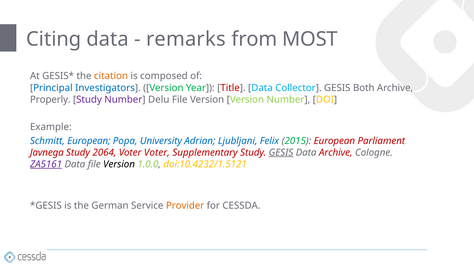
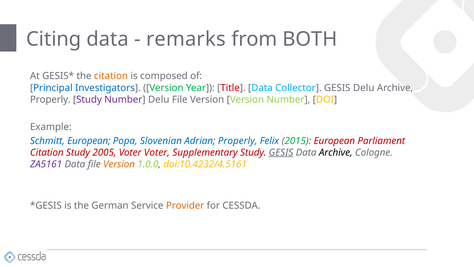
MOST: MOST -> BOTH
GESIS Both: Both -> Delu
University: University -> Slovenian
Adrian Ljubljani: Ljubljani -> Properly
Javnega at (47, 152): Javnega -> Citation
2064: 2064 -> 2005
Archive at (336, 152) colour: red -> black
ZA5161 underline: present -> none
Version at (119, 164) colour: black -> orange
doi:10.4232/1.5121: doi:10.4232/1.5121 -> doi:10.4232/4.5161
